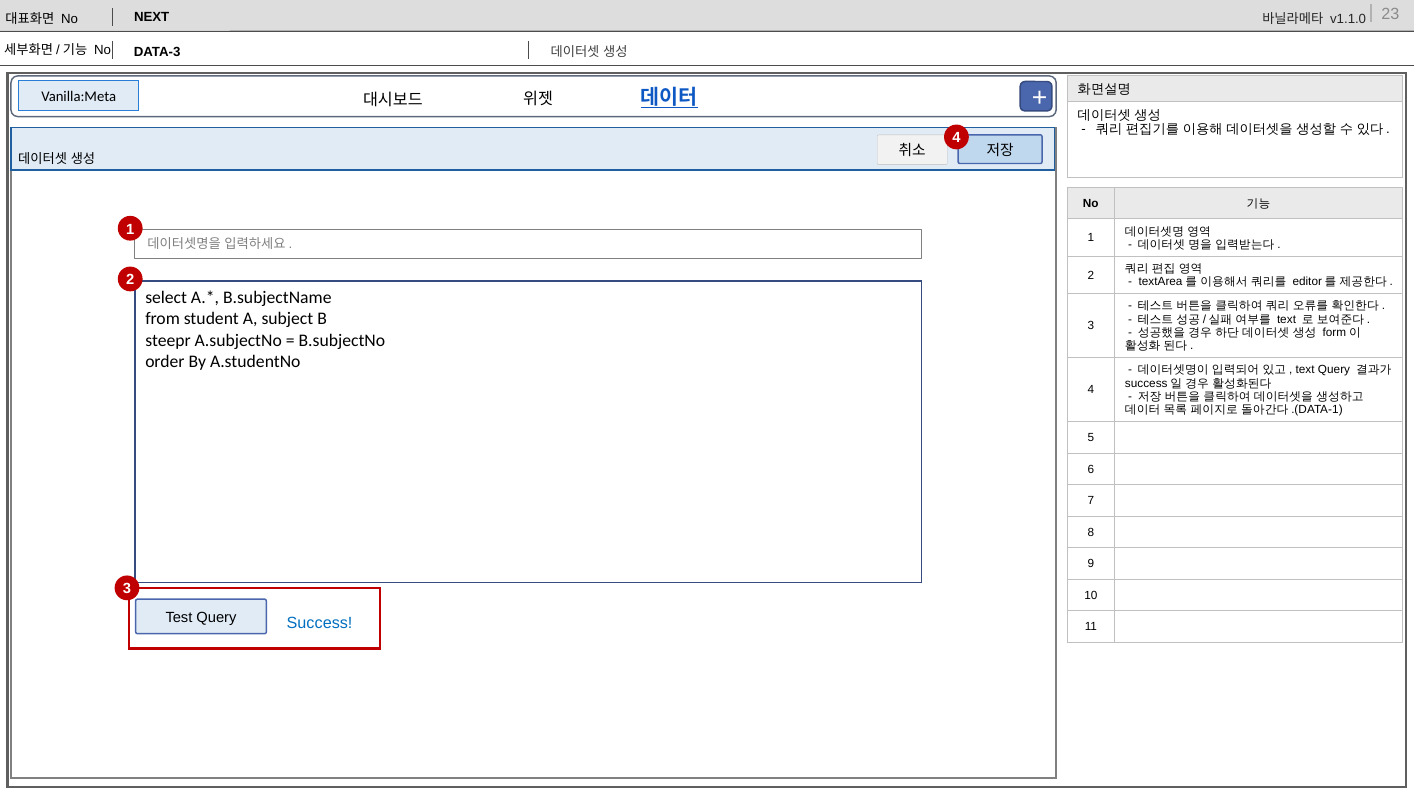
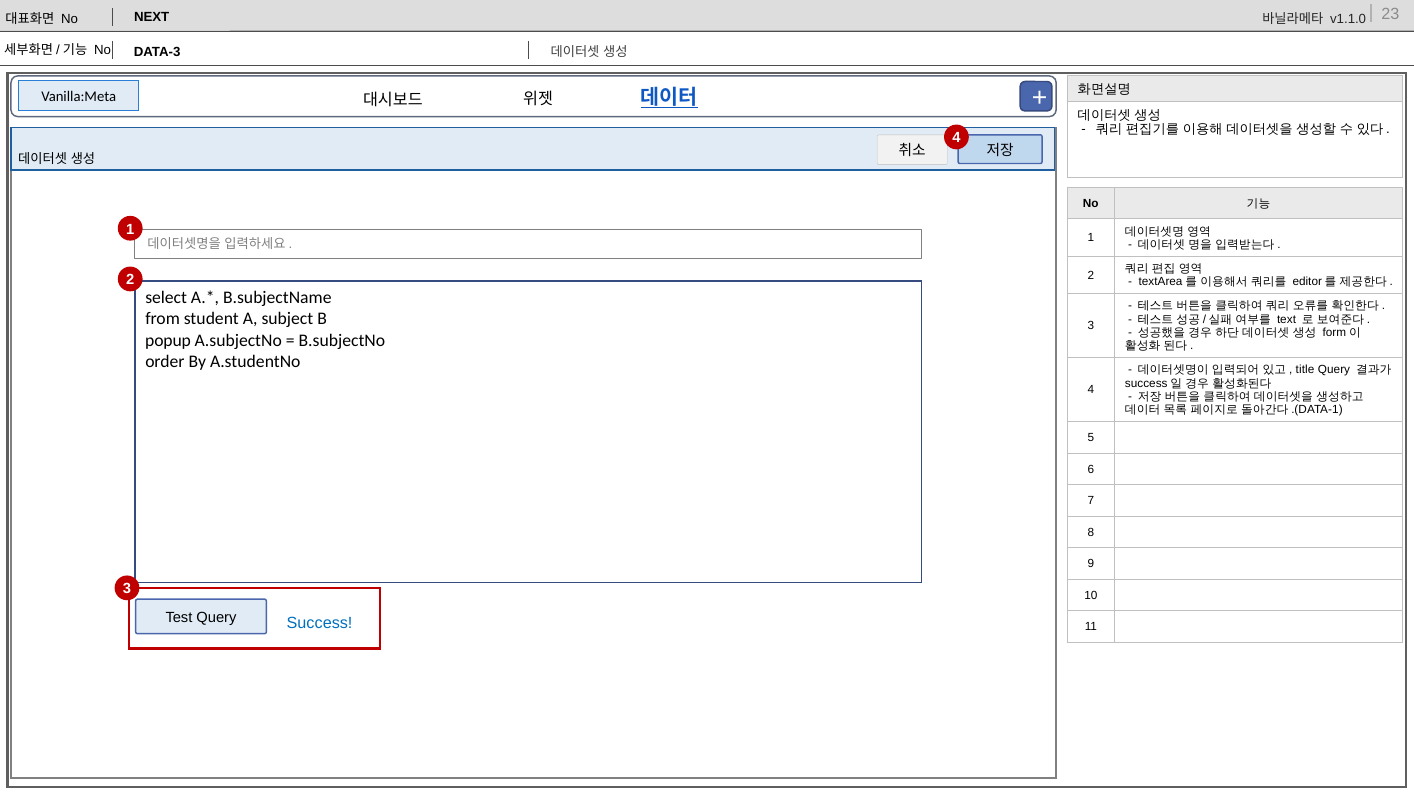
steepr: steepr -> popup
text at (1305, 370): text -> title
